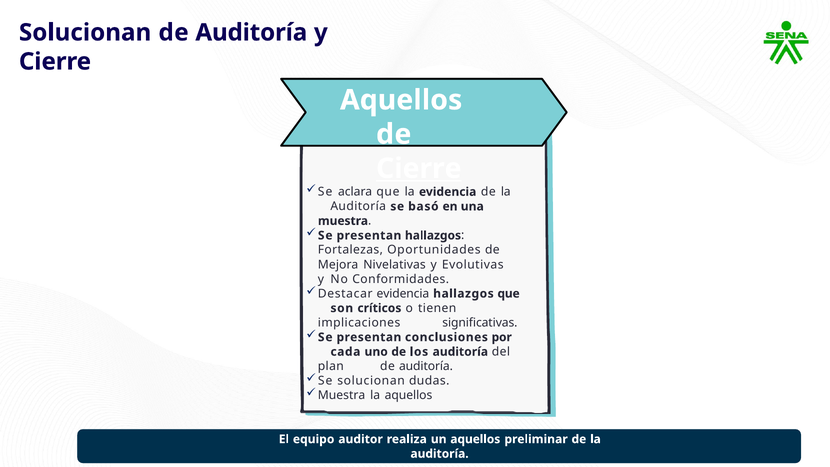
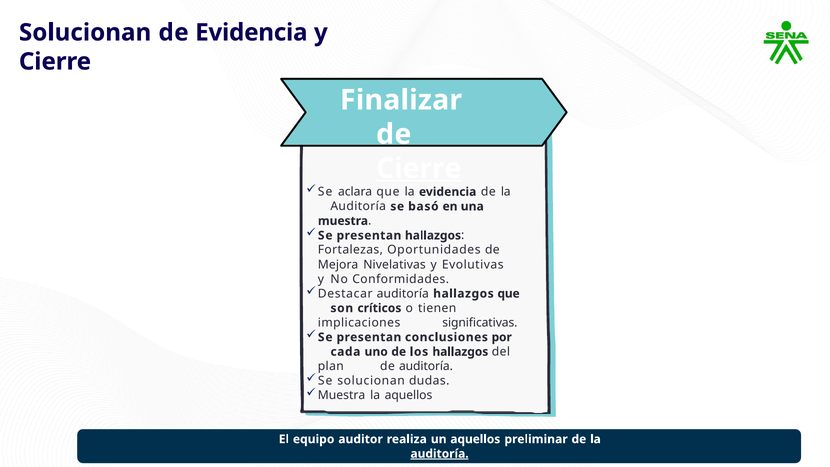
Auditoría at (251, 33): Auditoría -> Evidencia
Aquellos at (401, 100): Aquellos -> Finalizar
Destacar evidencia: evidencia -> auditoría
los auditoría: auditoría -> hallazgos
auditoría at (440, 454) underline: none -> present
